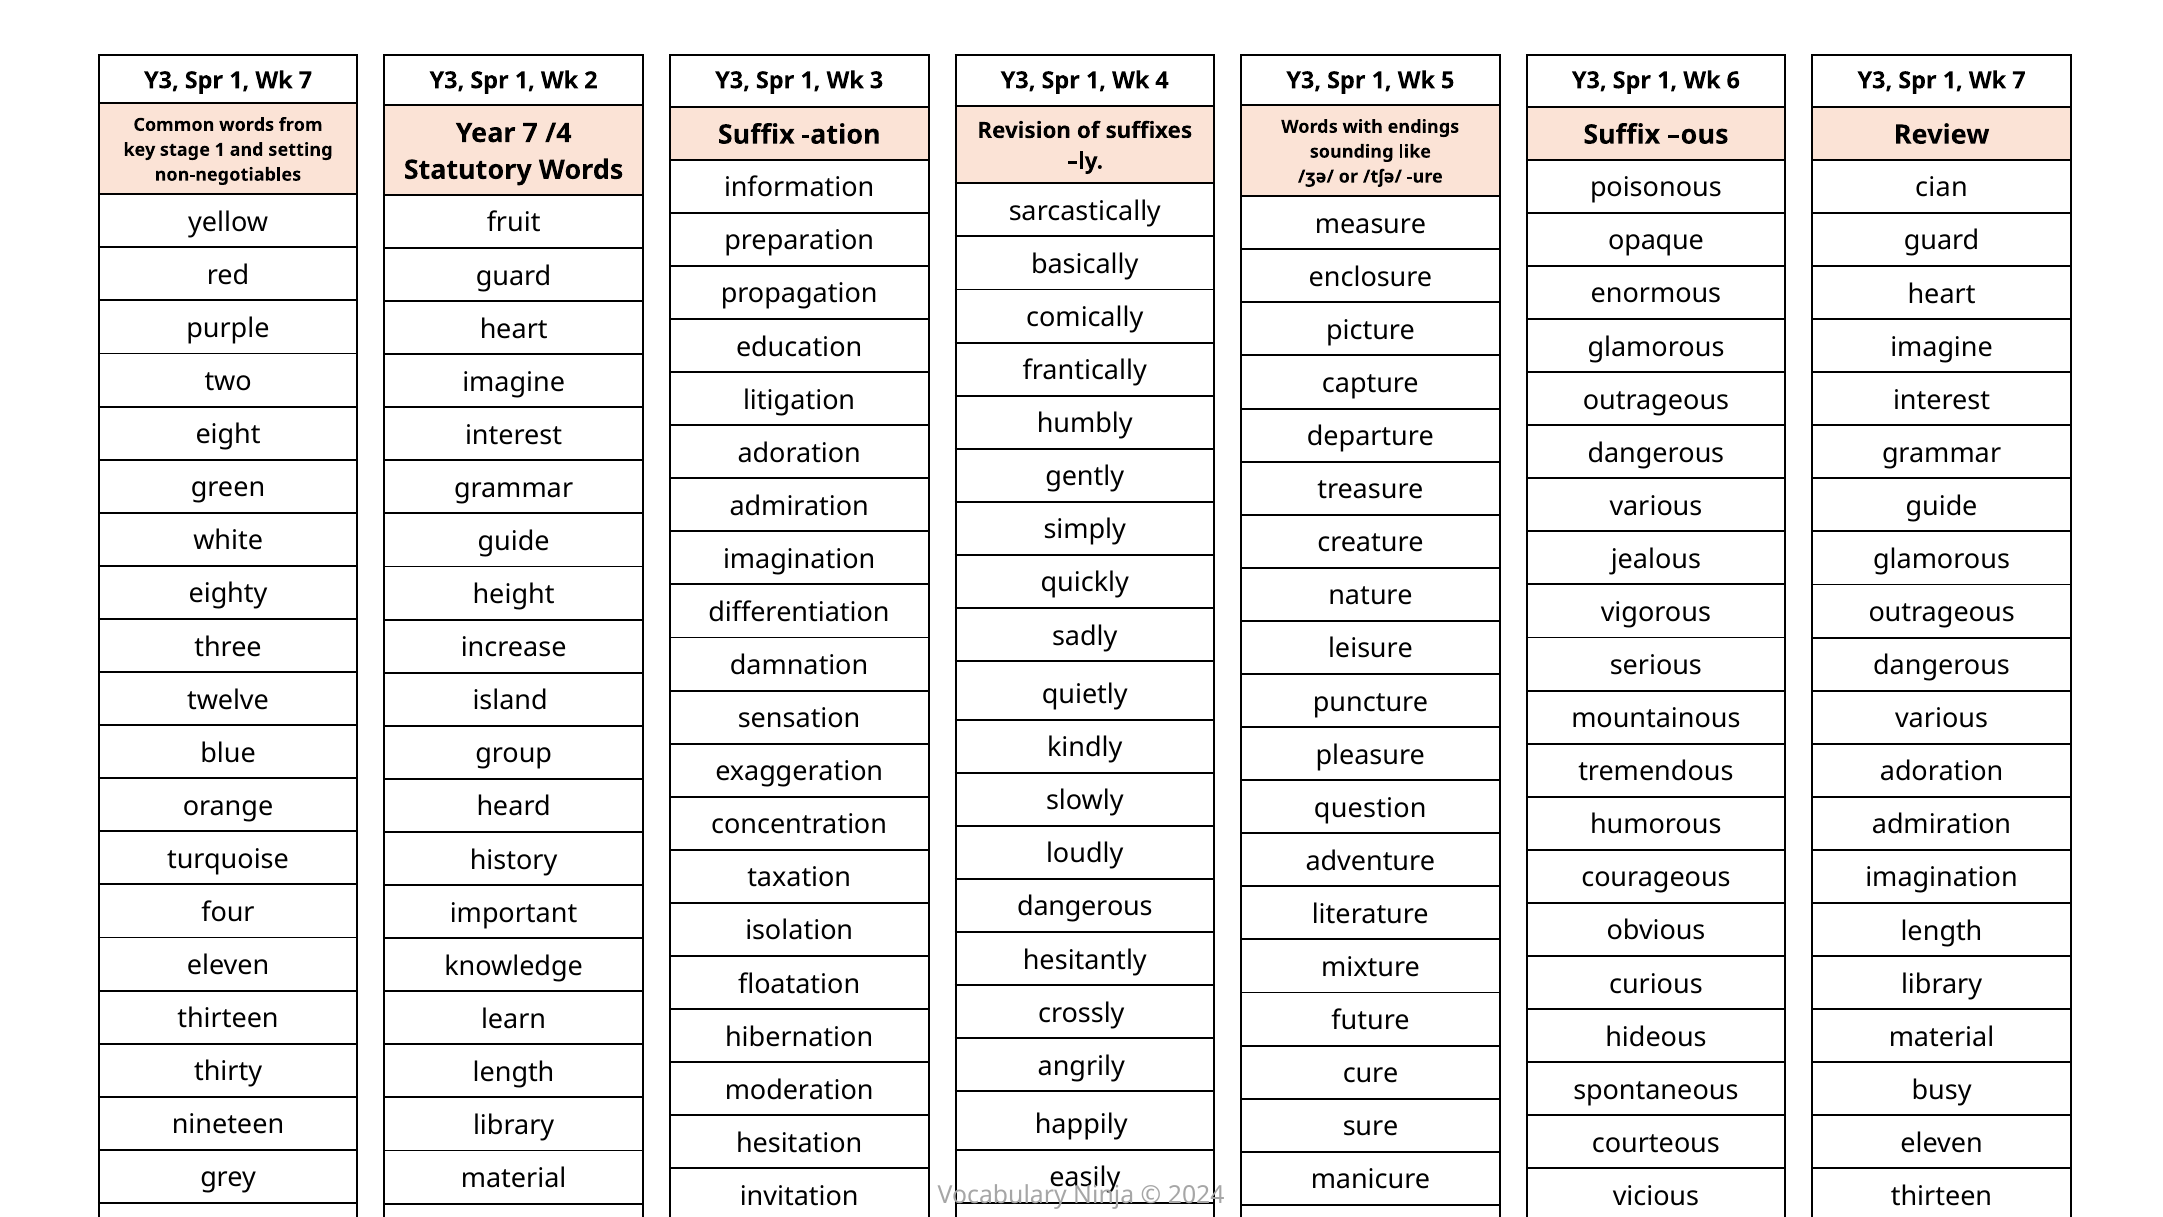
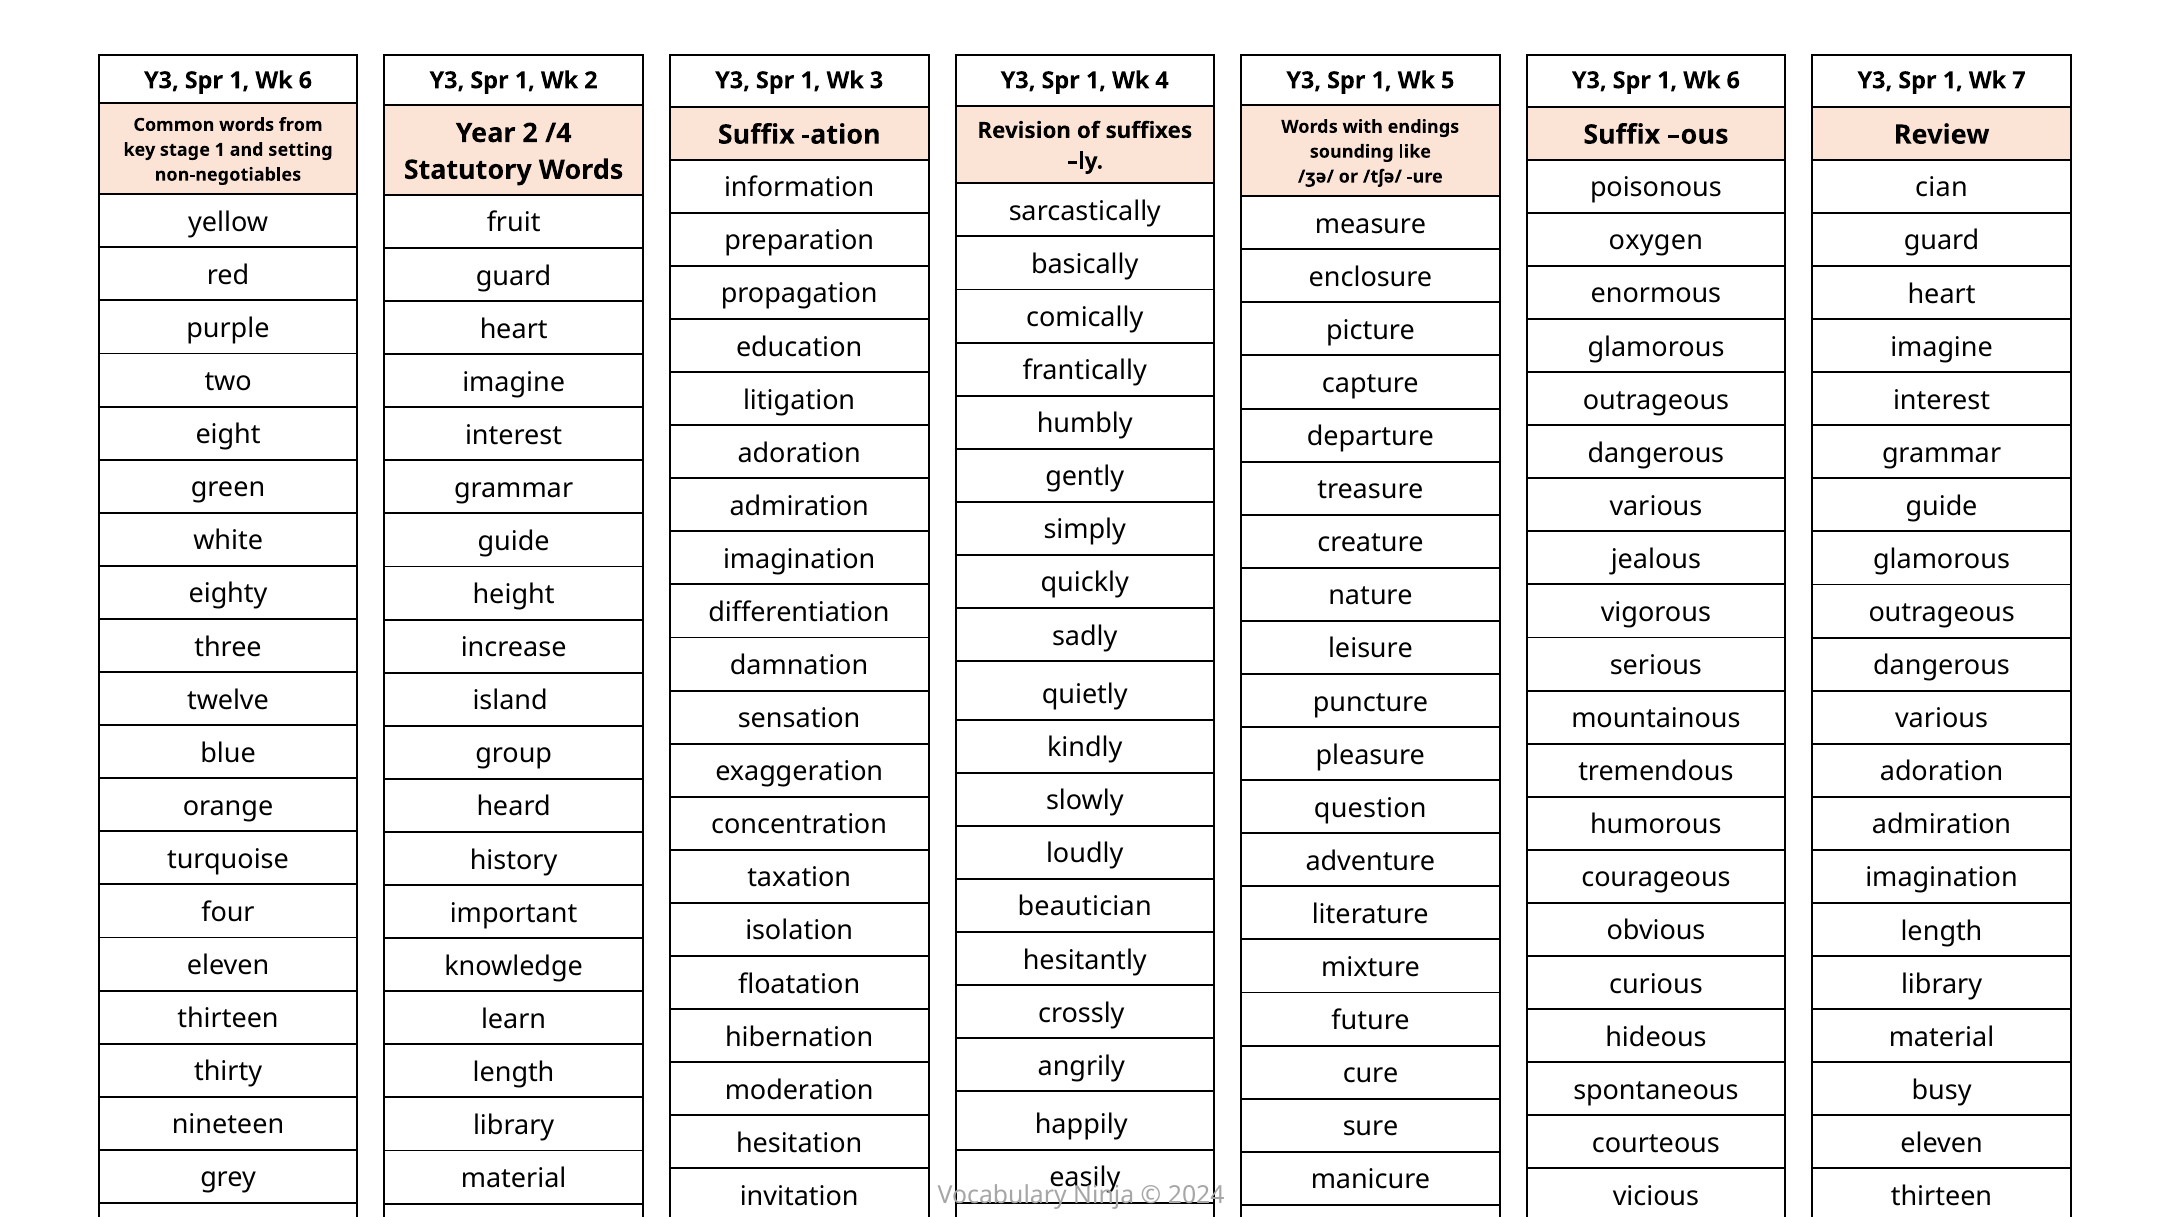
7 at (305, 80): 7 -> 6
Year 7: 7 -> 2
opaque: opaque -> oxygen
dangerous at (1085, 907): dangerous -> beautician
